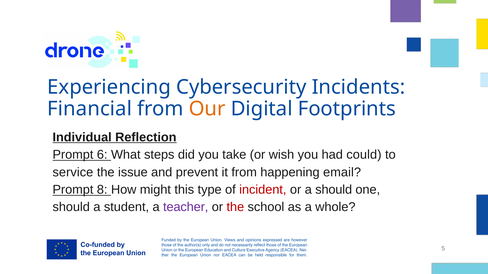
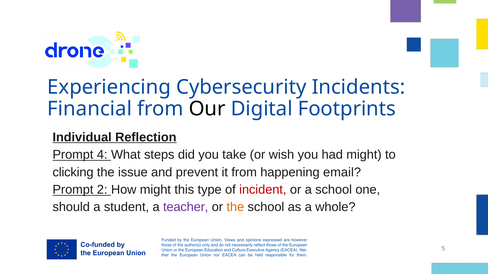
Our colour: orange -> black
6: 6 -> 4
had could: could -> might
service: service -> clicking
8: 8 -> 2
a should: should -> school
the at (235, 208) colour: red -> orange
